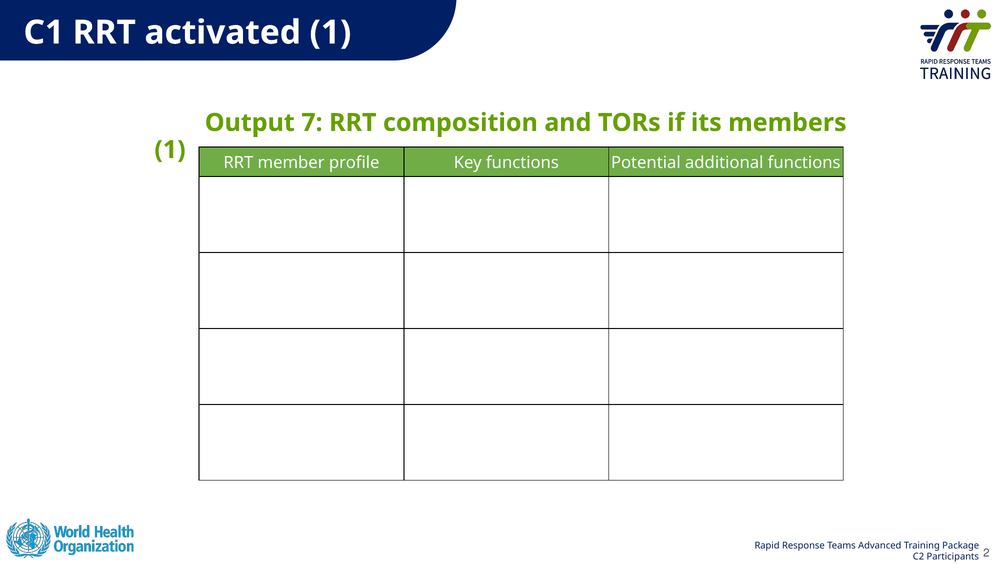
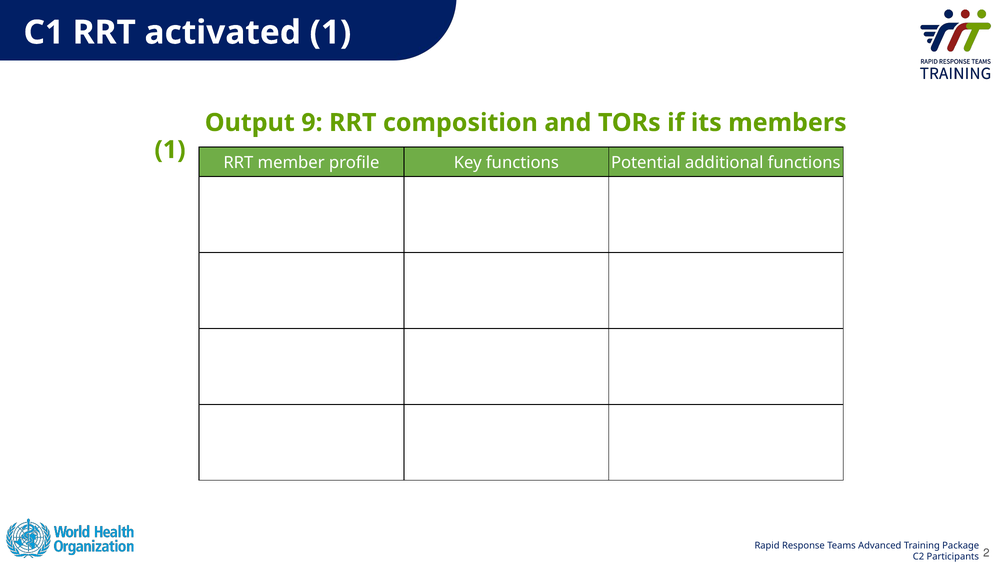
7: 7 -> 9
